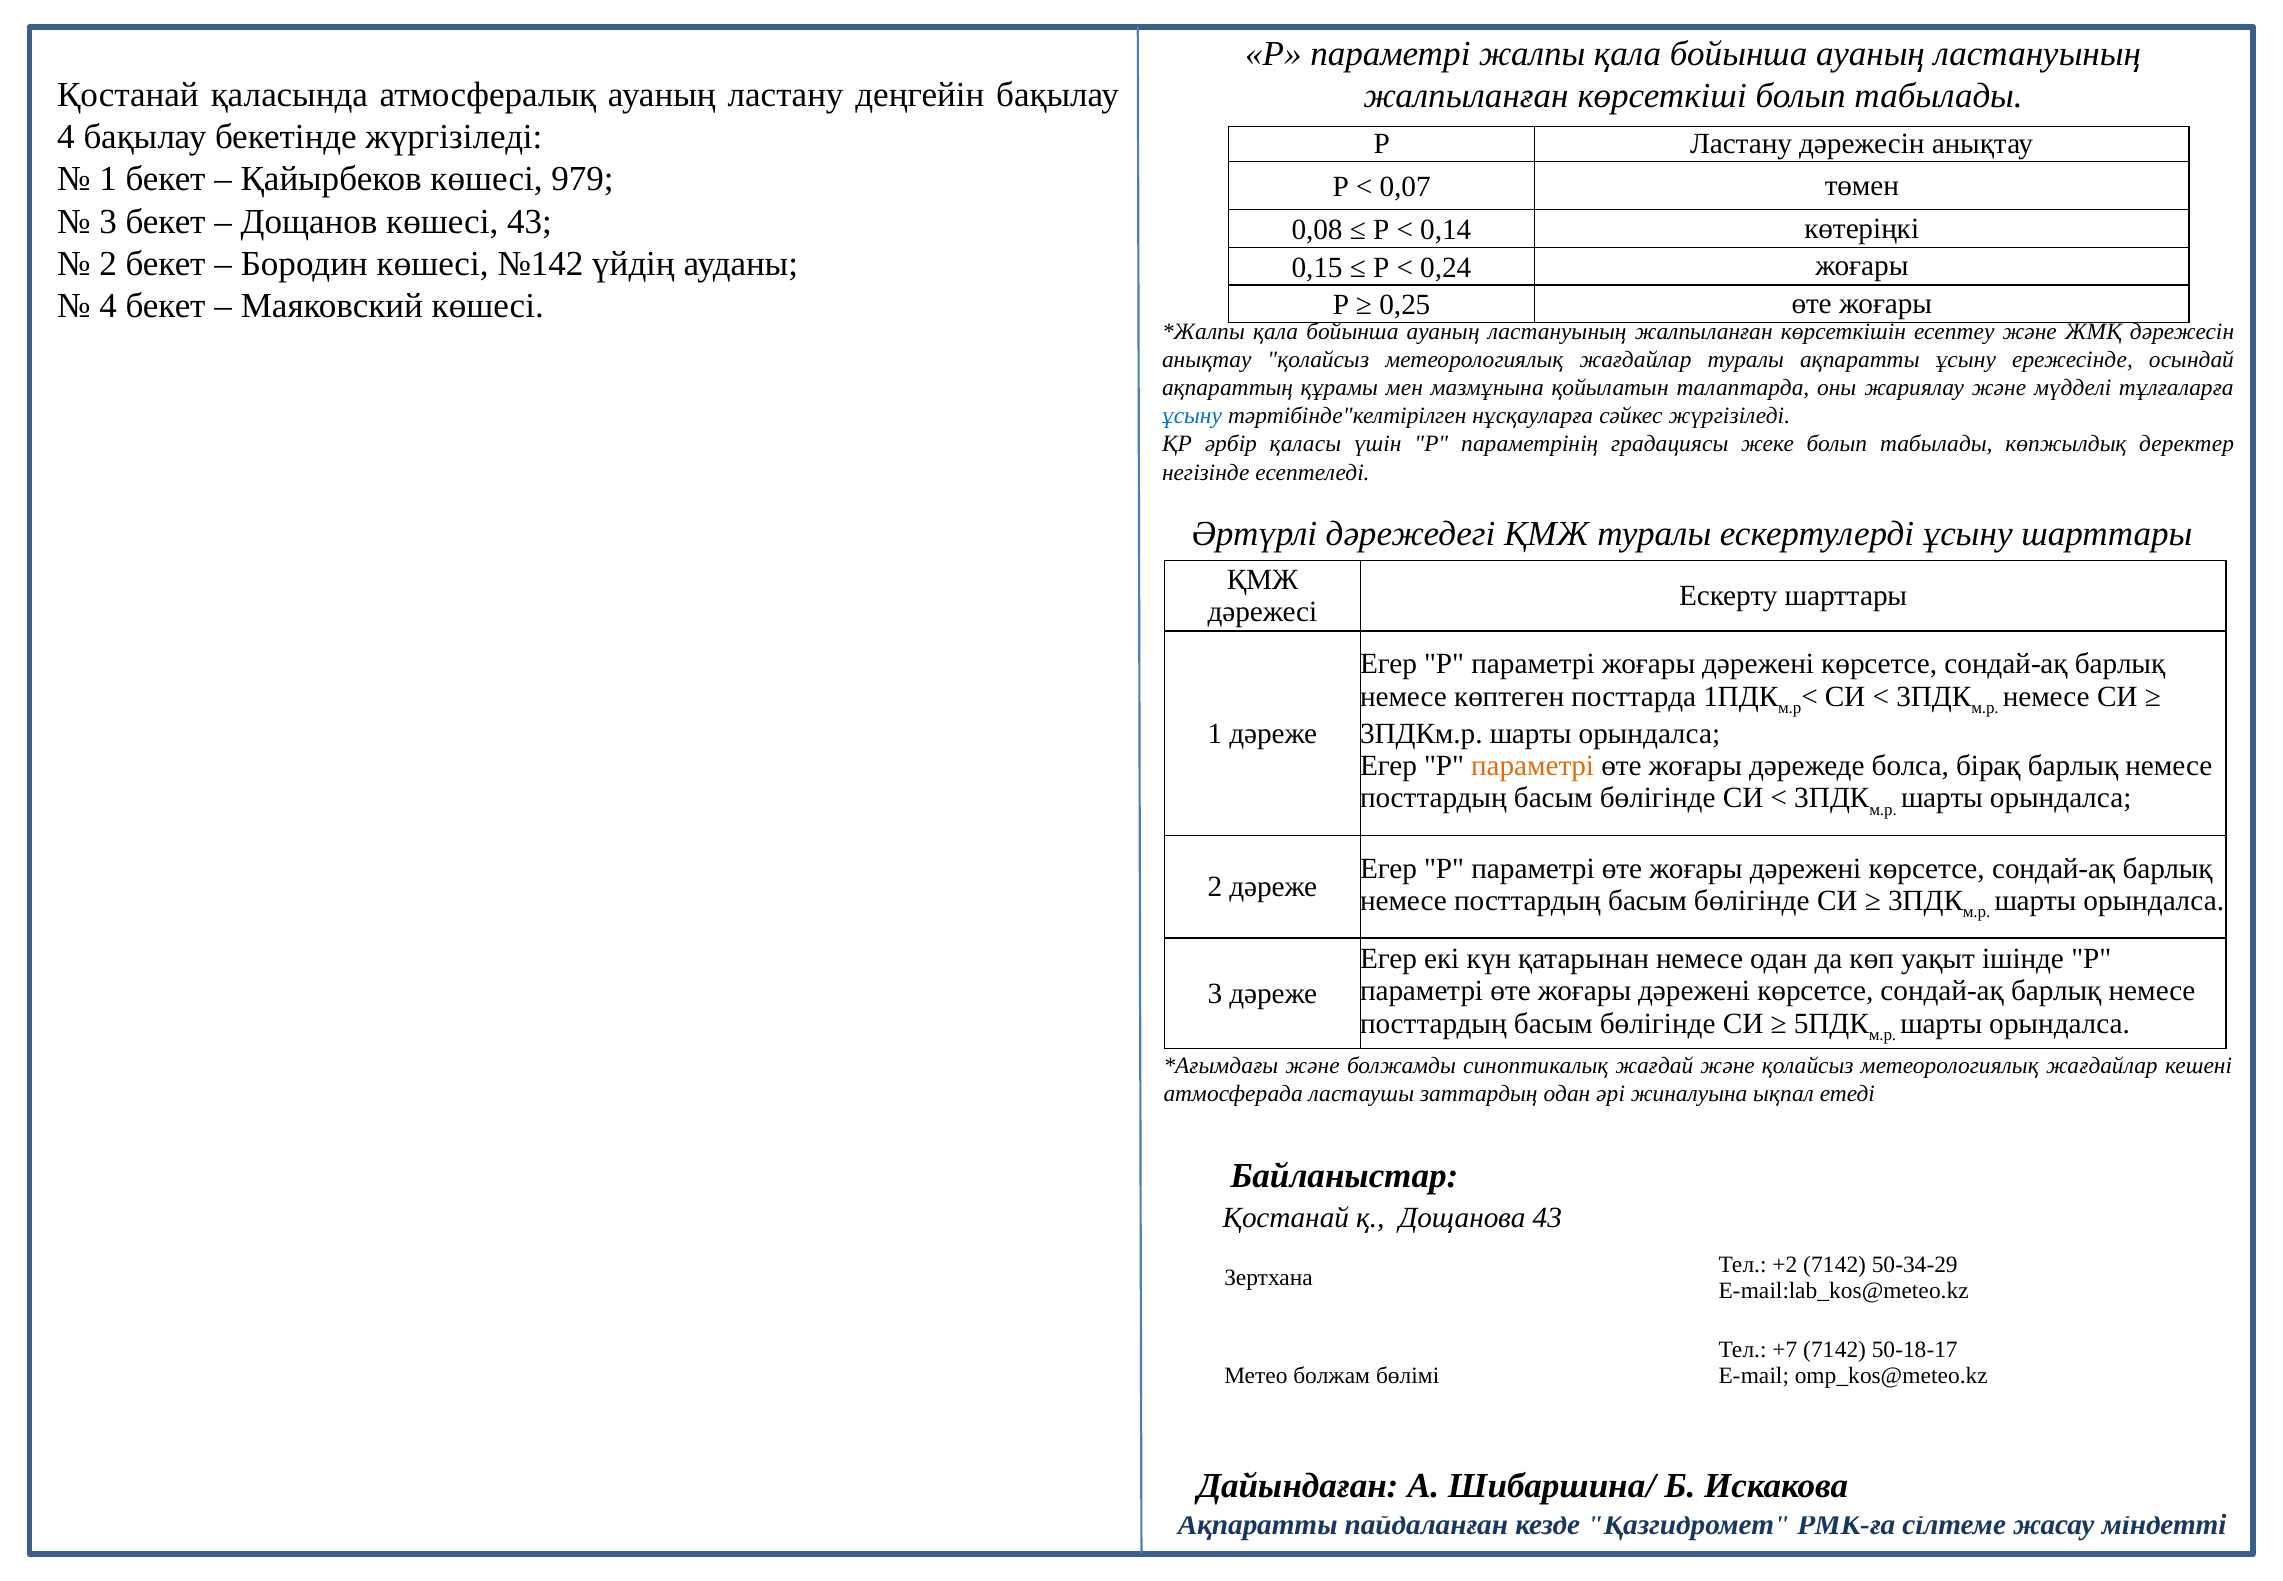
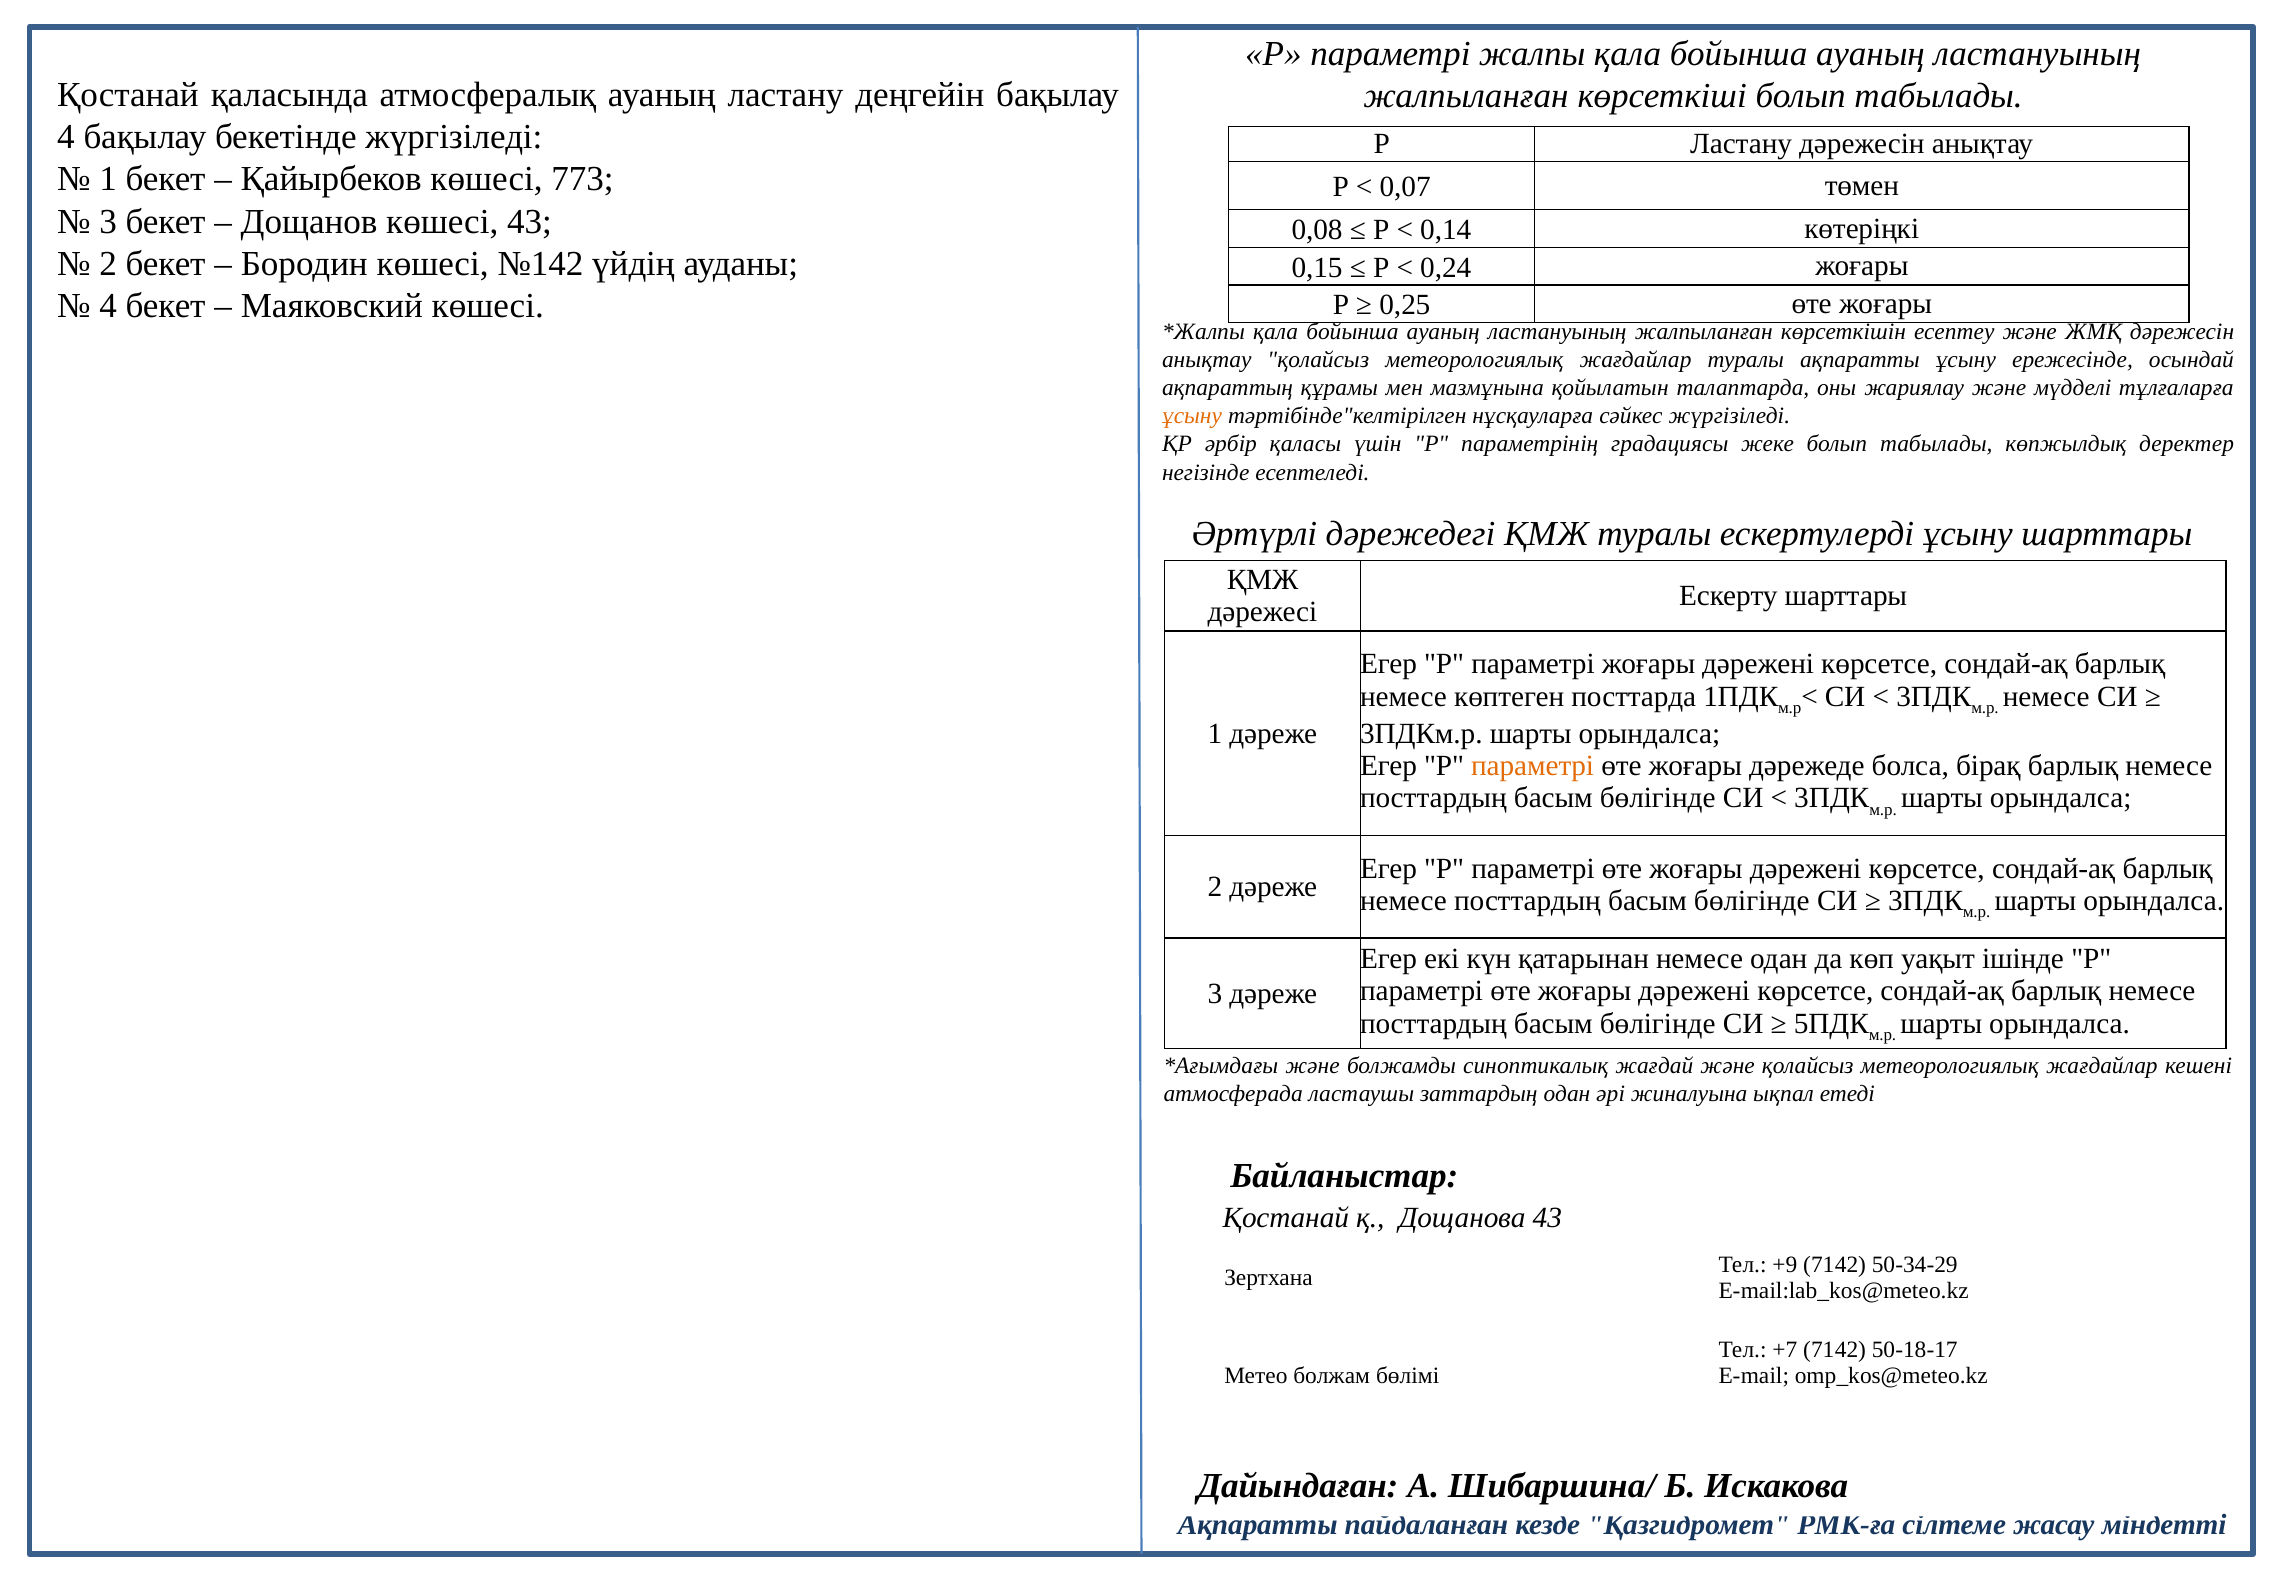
979: 979 -> 773
ұсыну at (1192, 416) colour: blue -> orange
+2: +2 -> +9
